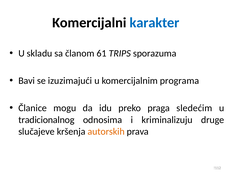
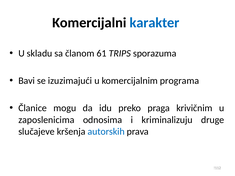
sledećim: sledećim -> krivičnim
tradicionalnog: tradicionalnog -> zaposlenicima
autorskih colour: orange -> blue
